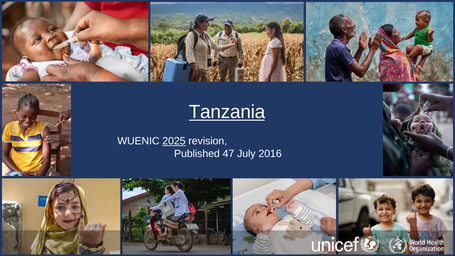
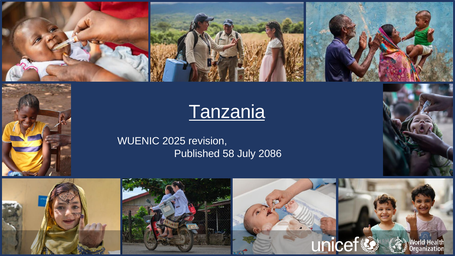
2025 underline: present -> none
47: 47 -> 58
2016: 2016 -> 2086
